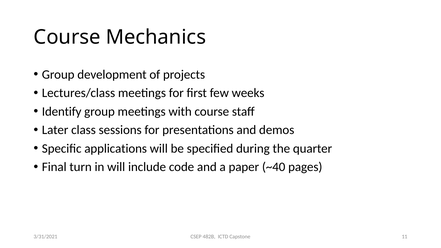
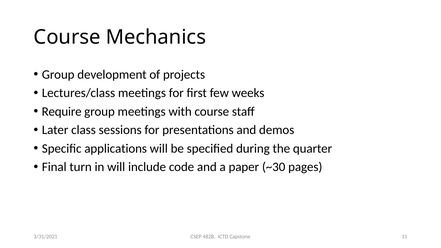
Identify: Identify -> Require
~40: ~40 -> ~30
